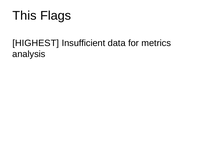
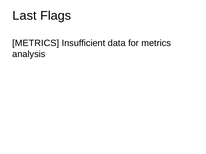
This: This -> Last
HIGHEST at (36, 43): HIGHEST -> METRICS
